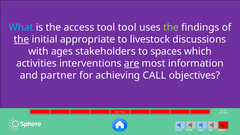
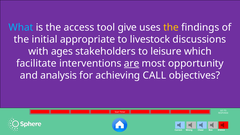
tool tool: tool -> give
the at (171, 27) colour: light green -> yellow
the at (21, 39) underline: present -> none
spaces: spaces -> leisure
activities: activities -> facilitate
information: information -> opportunity
partner: partner -> analysis
